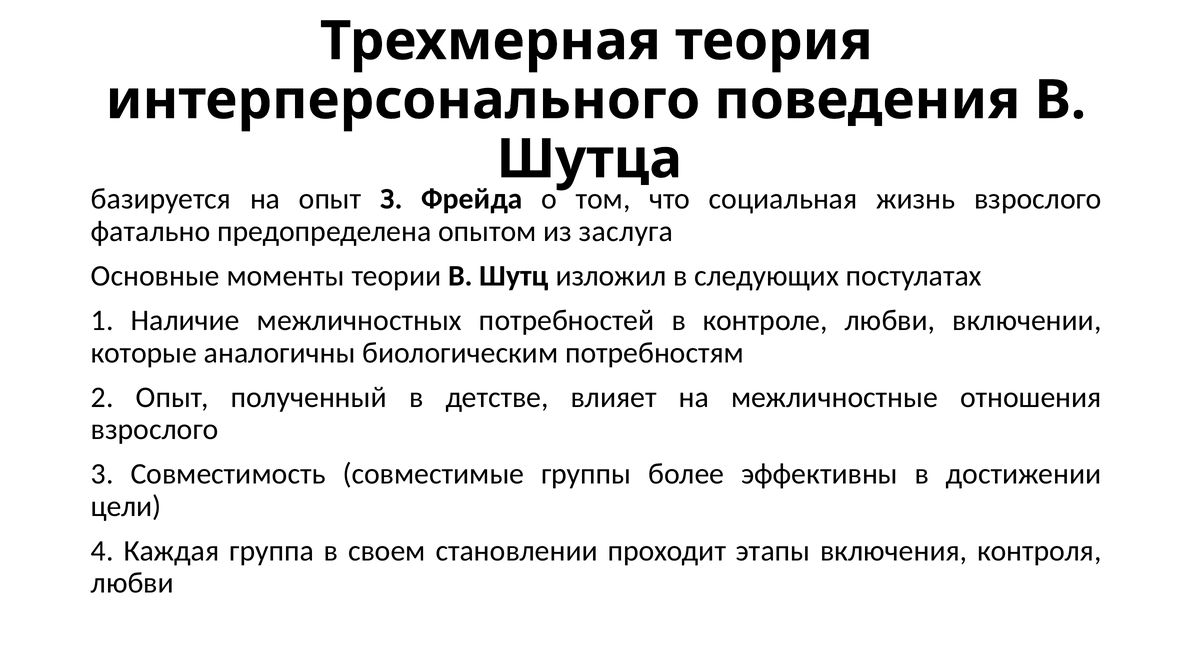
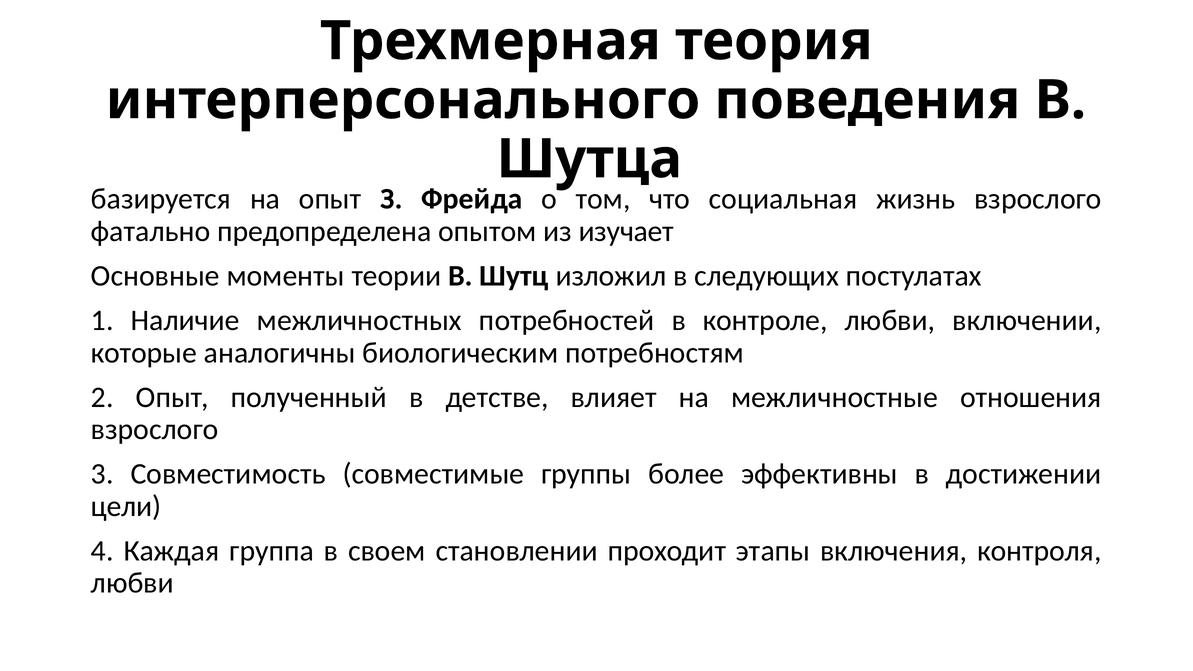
заслуга: заслуга -> изучает
